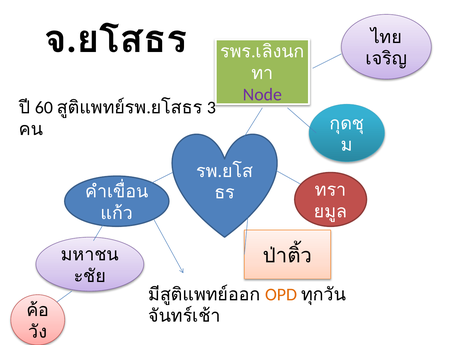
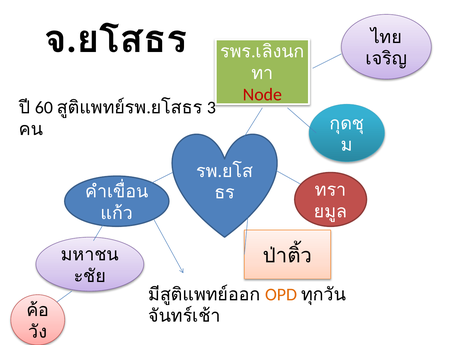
Node colour: purple -> red
